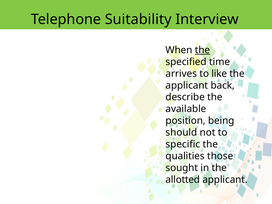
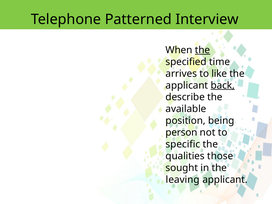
Suitability: Suitability -> Patterned
back underline: none -> present
should: should -> person
allotted: allotted -> leaving
